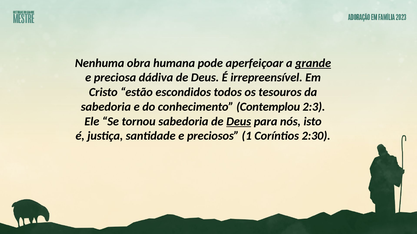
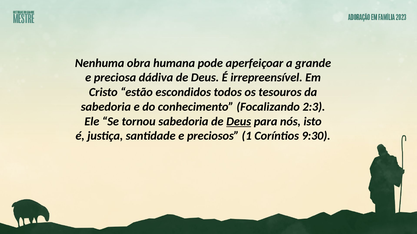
grande underline: present -> none
Contemplou: Contemplou -> Focalizando
2:30: 2:30 -> 9:30
